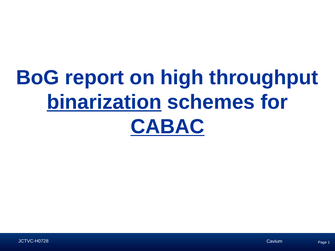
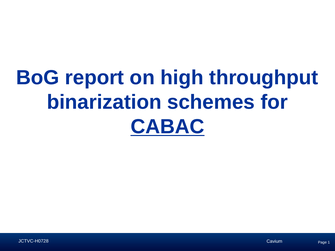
binarization underline: present -> none
